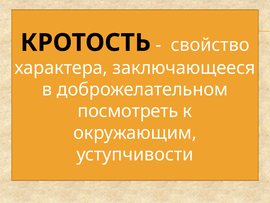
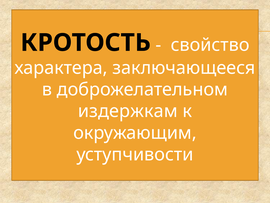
посмотреть: посмотреть -> издержкам
